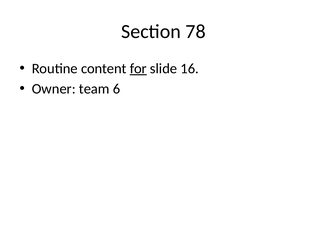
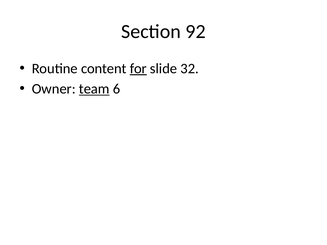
78: 78 -> 92
16: 16 -> 32
team underline: none -> present
